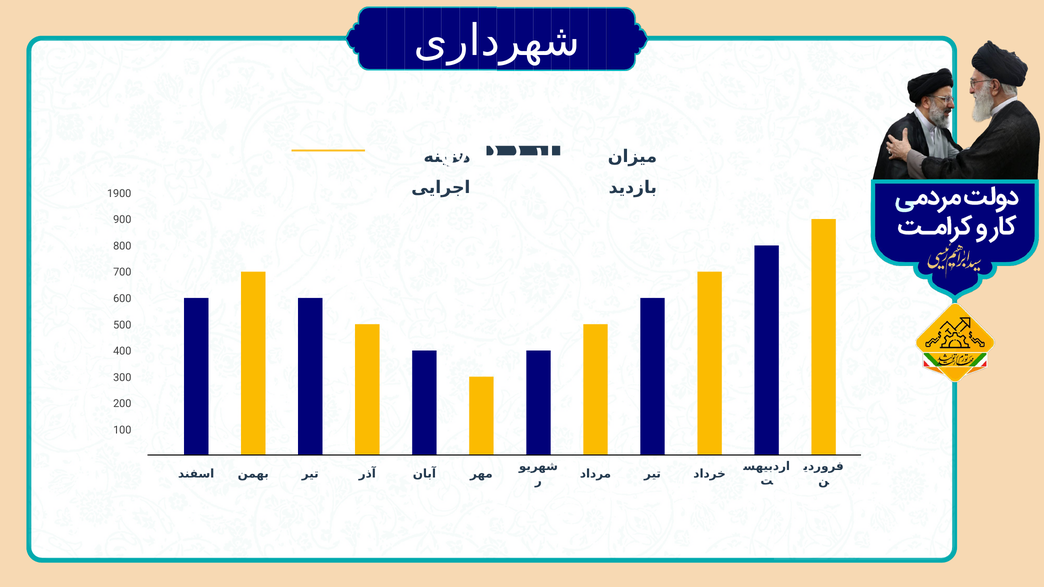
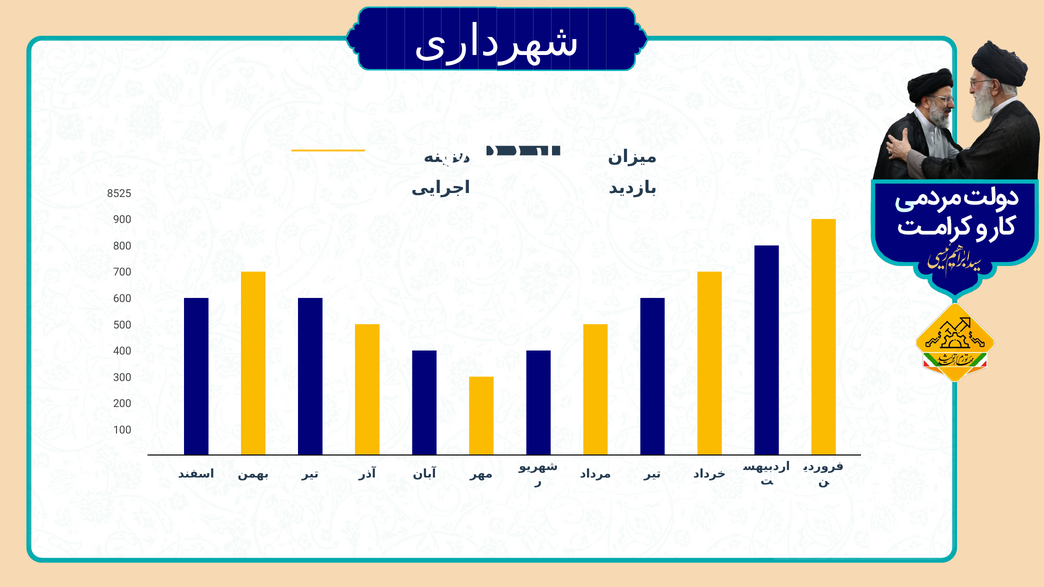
1900: 1900 -> 8525
